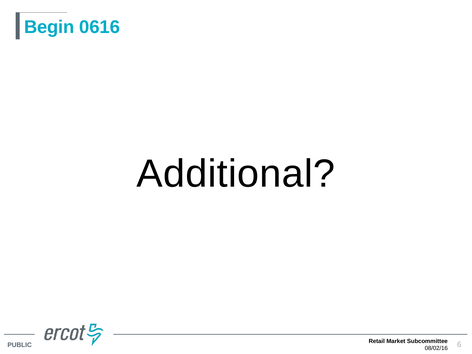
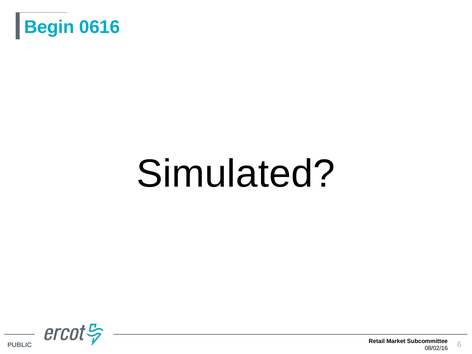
Additional: Additional -> Simulated
